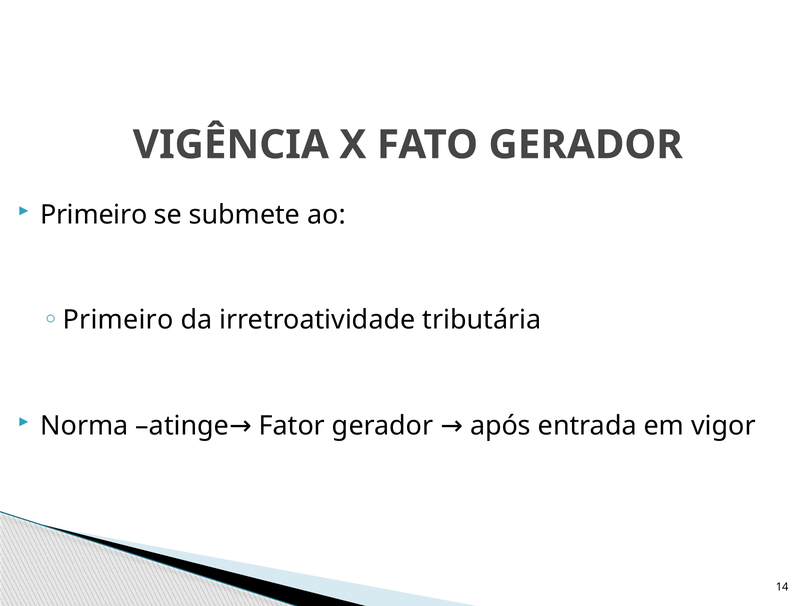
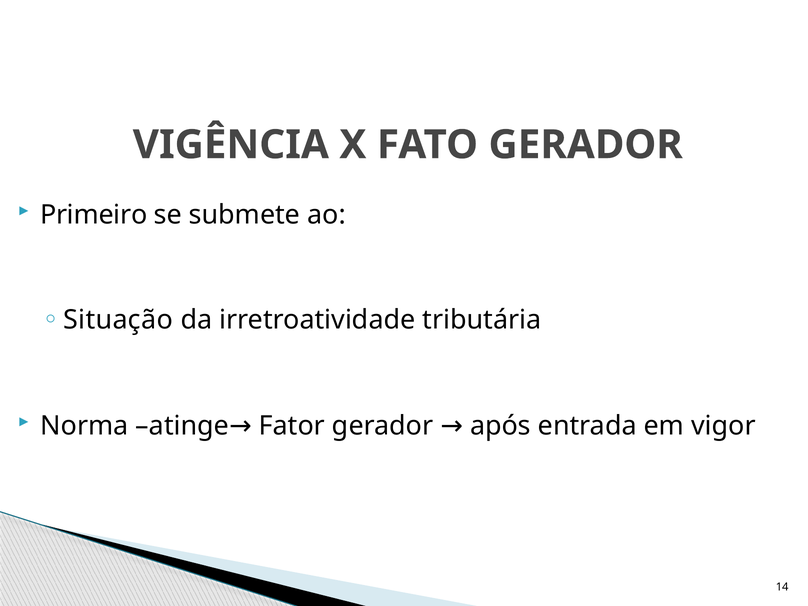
Primeiro at (118, 320): Primeiro -> Situação
